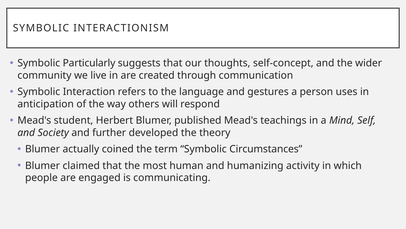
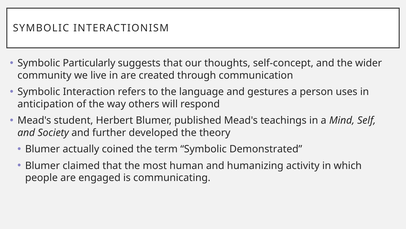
Circumstances: Circumstances -> Demonstrated
